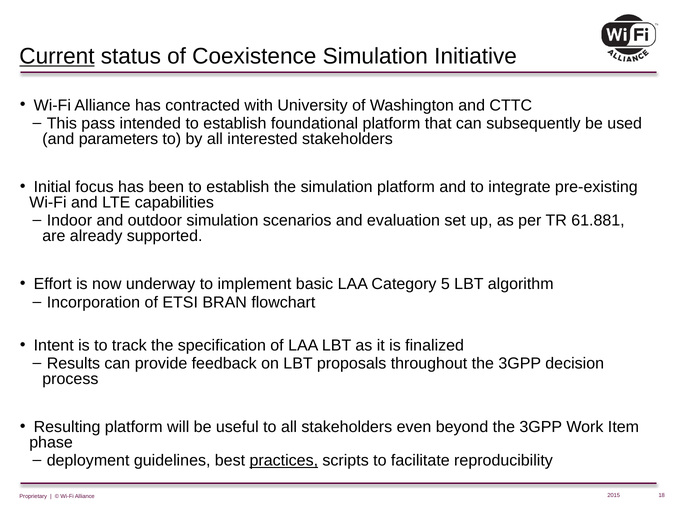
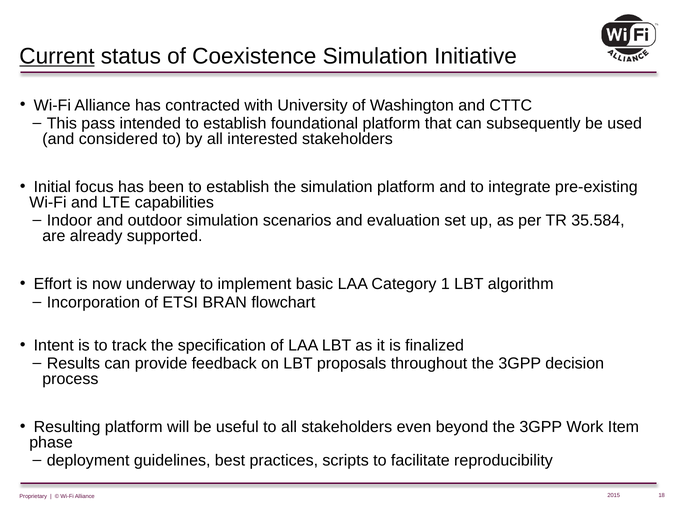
parameters: parameters -> considered
61.881: 61.881 -> 35.584
5: 5 -> 1
practices underline: present -> none
